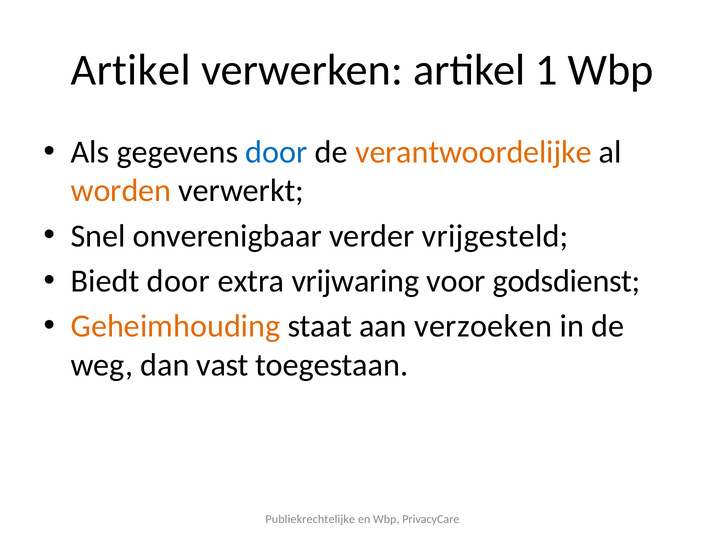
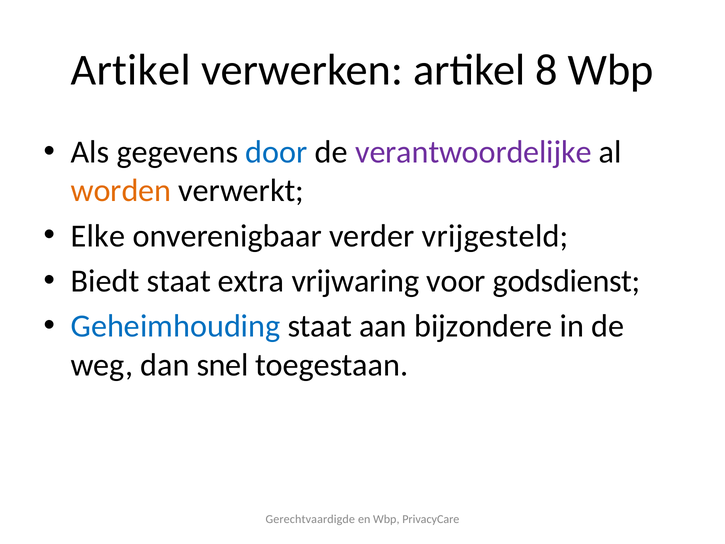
1: 1 -> 8
verantwoordelijke colour: orange -> purple
Snel: Snel -> Elke
Biedt door: door -> staat
Geheimhouding colour: orange -> blue
verzoeken: verzoeken -> bijzondere
vast: vast -> snel
Publiekrechtelijke: Publiekrechtelijke -> Gerechtvaardigde
